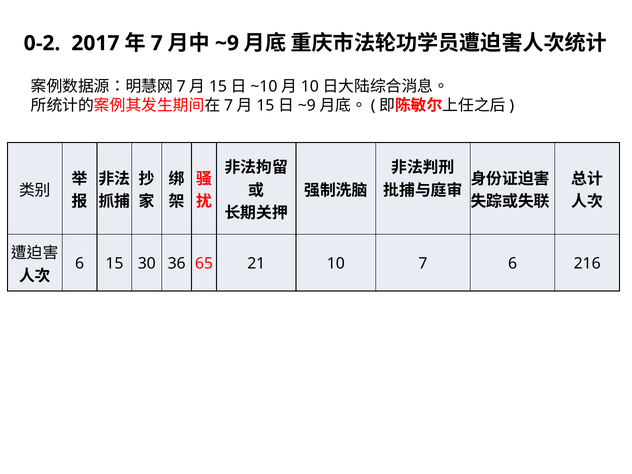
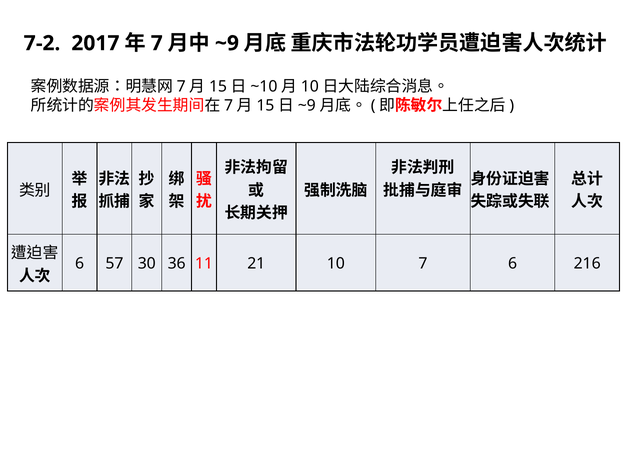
0-2: 0-2 -> 7-2
15: 15 -> 57
65: 65 -> 11
